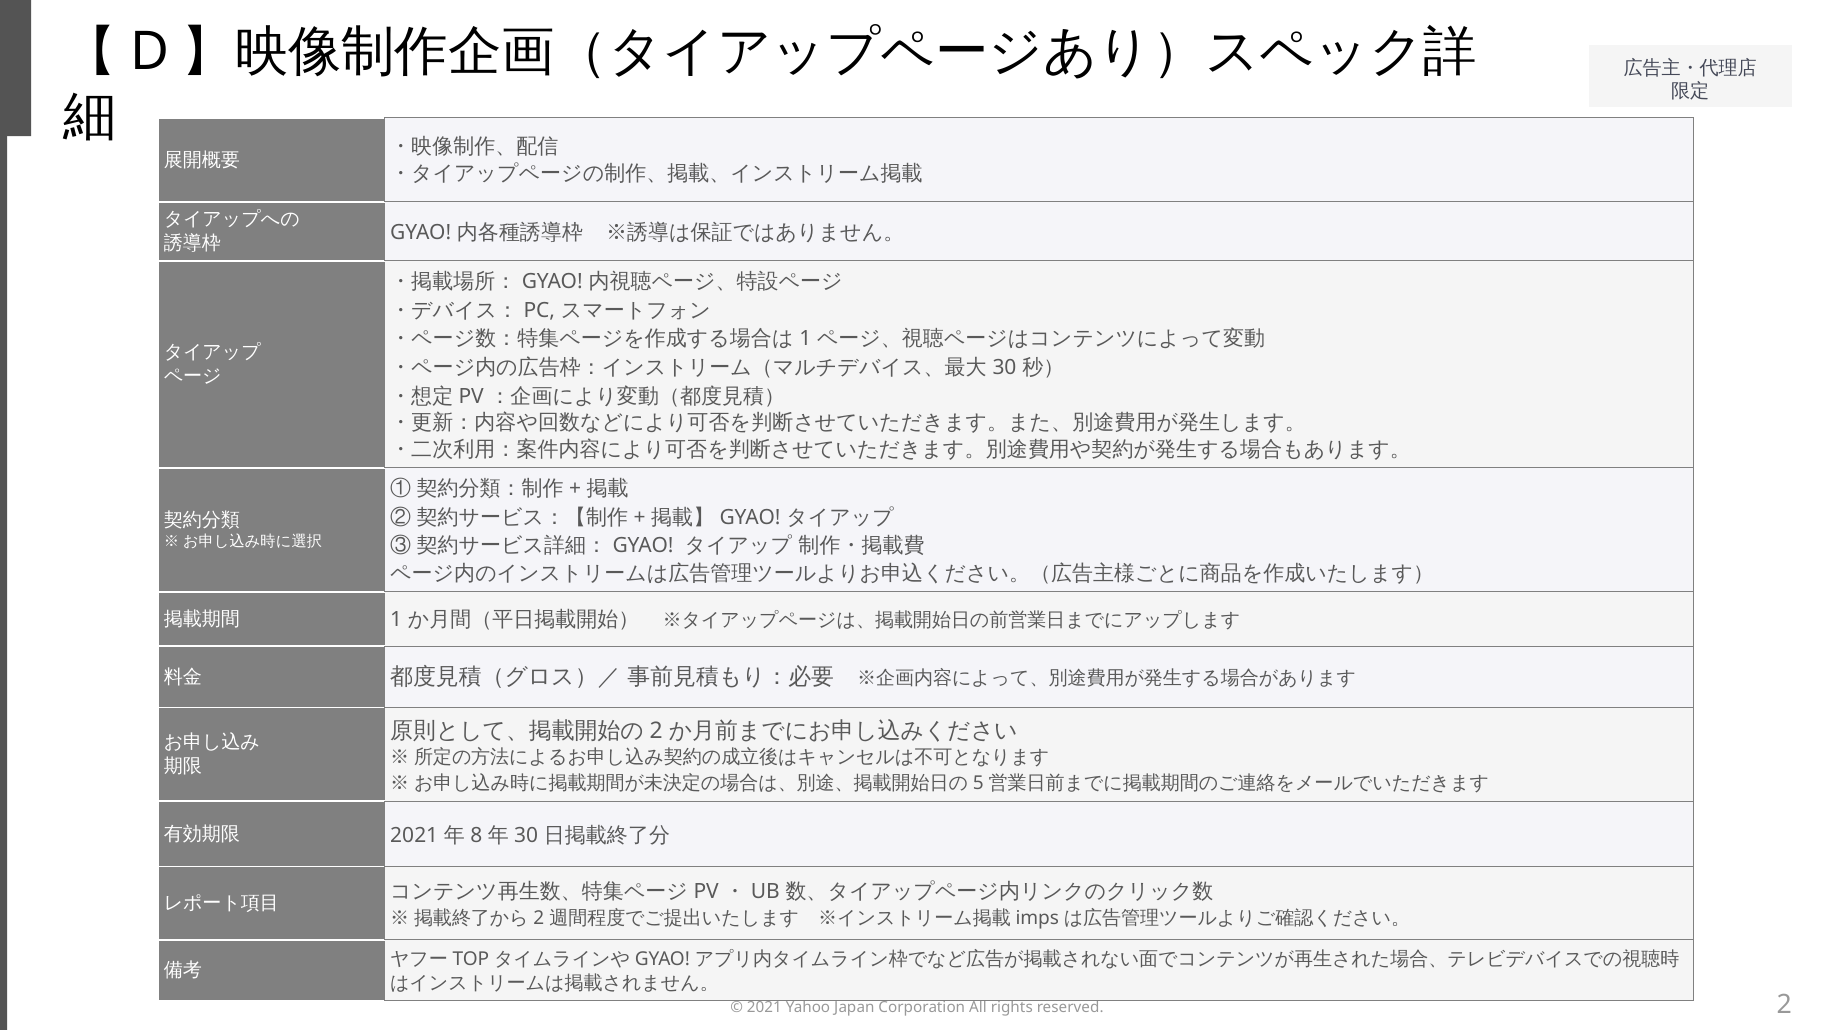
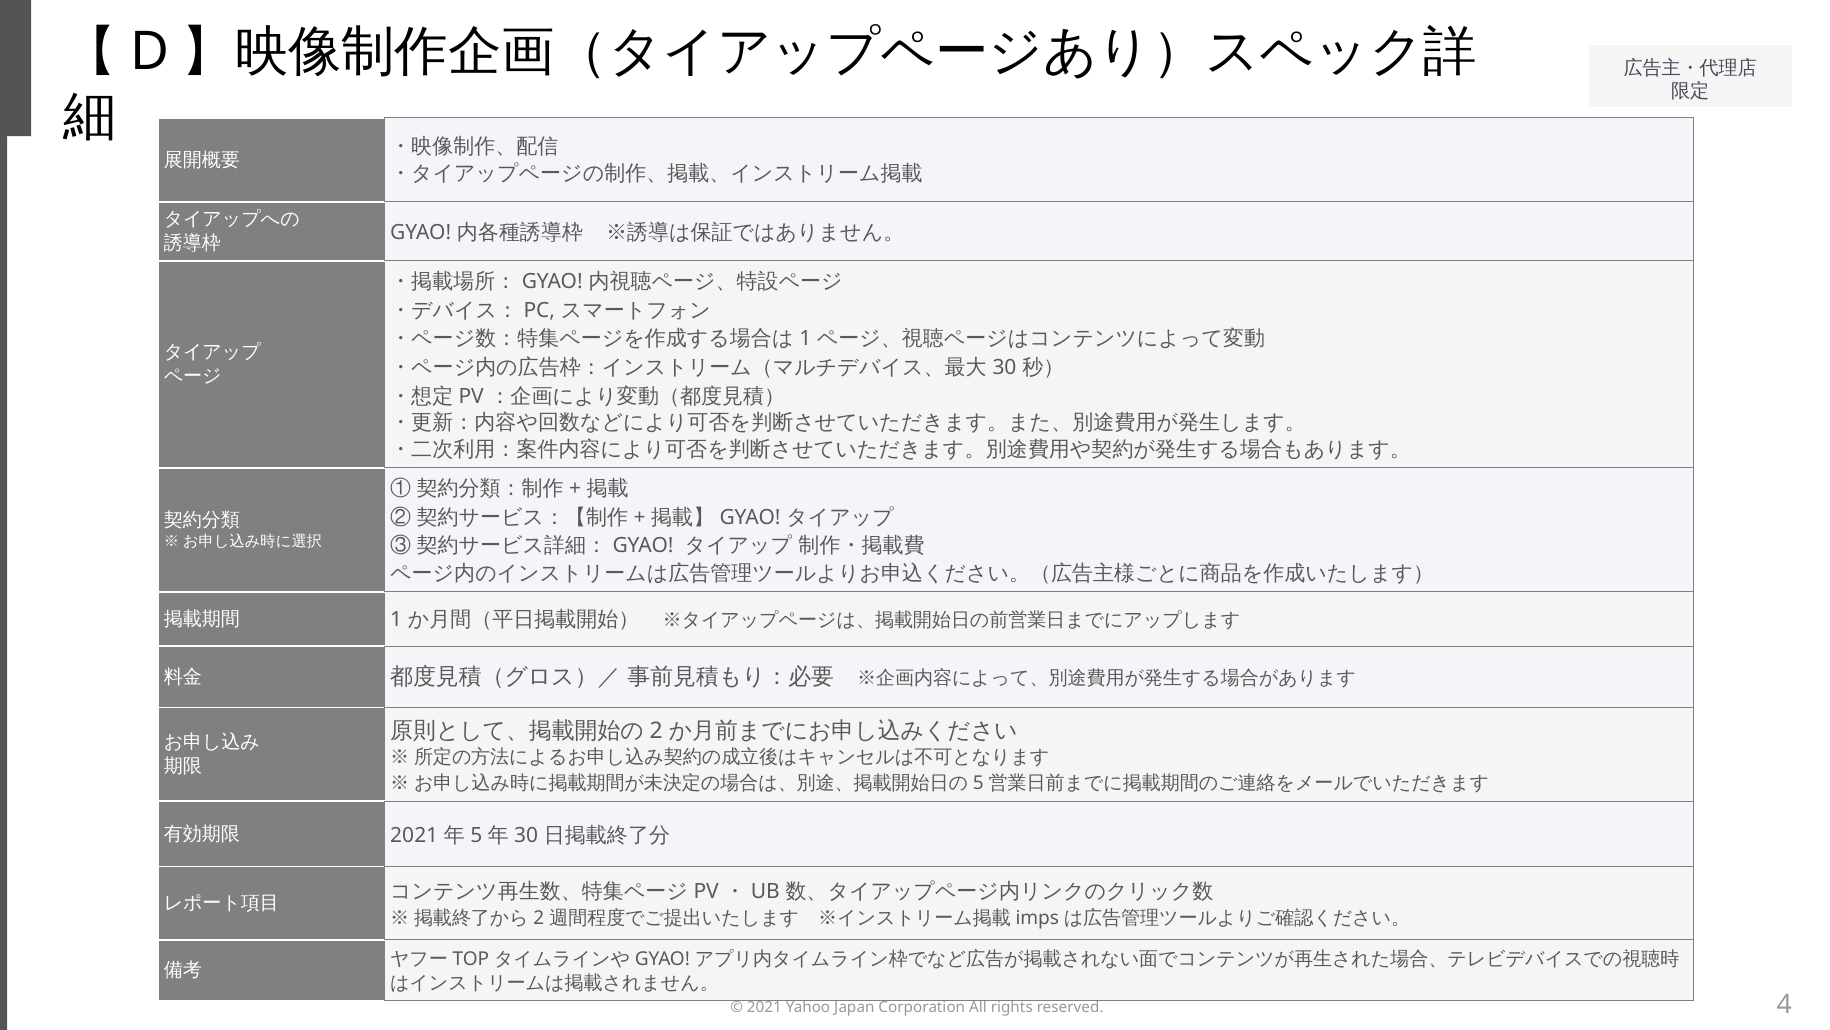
8: 8 -> 5
2 at (1784, 1004): 2 -> 4
